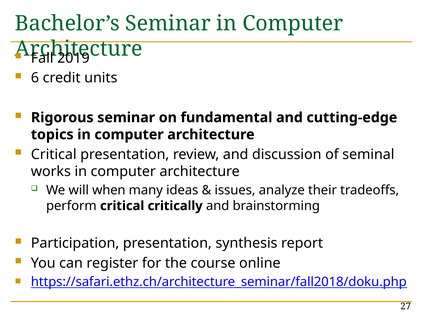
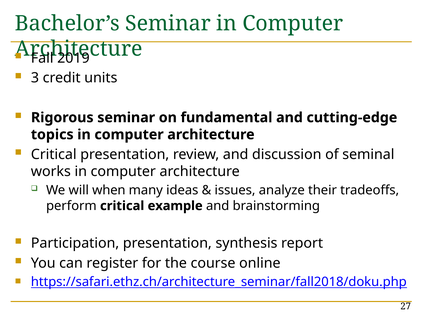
6: 6 -> 3
critically: critically -> example
